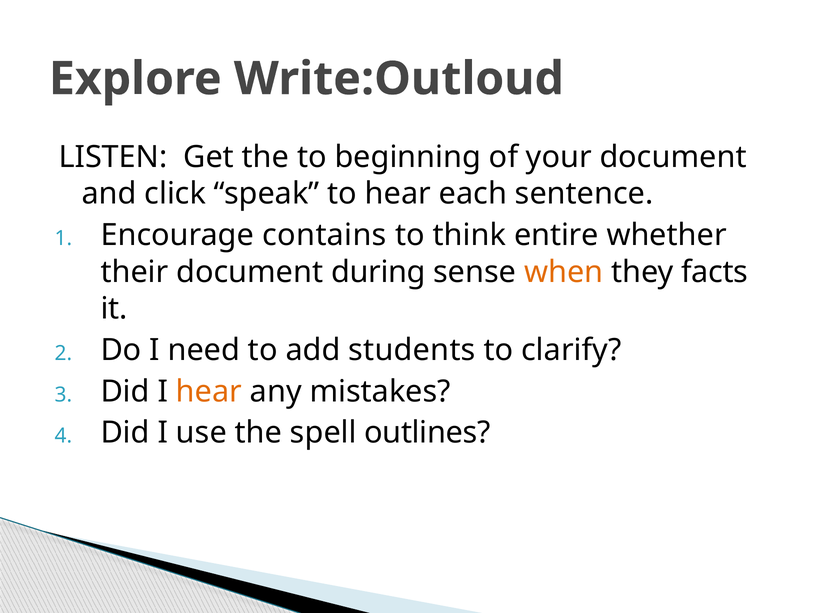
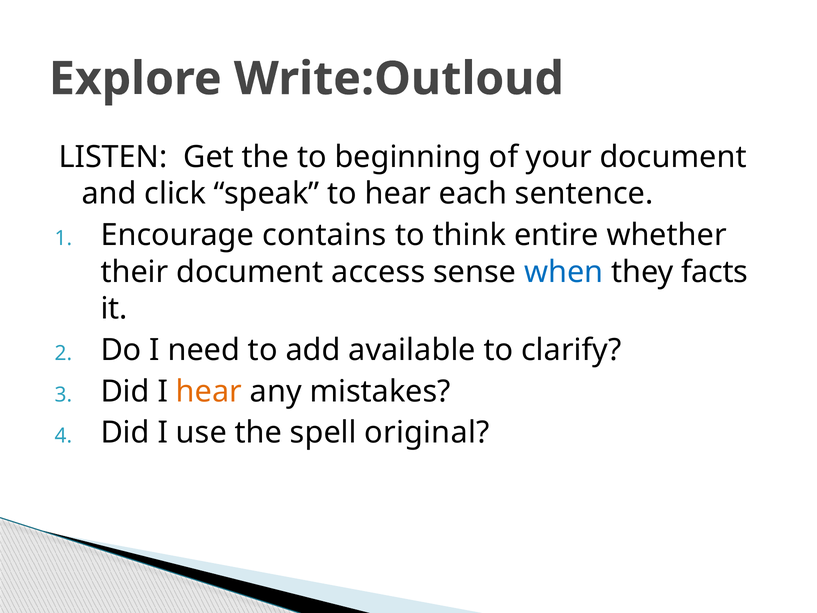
during: during -> access
when colour: orange -> blue
students: students -> available
outlines: outlines -> original
